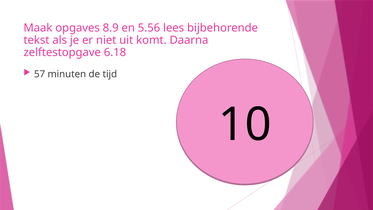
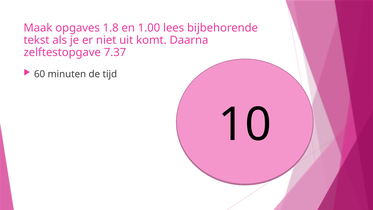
8.9: 8.9 -> 1.8
5.56: 5.56 -> 1.00
6.18: 6.18 -> 7.37
57: 57 -> 60
